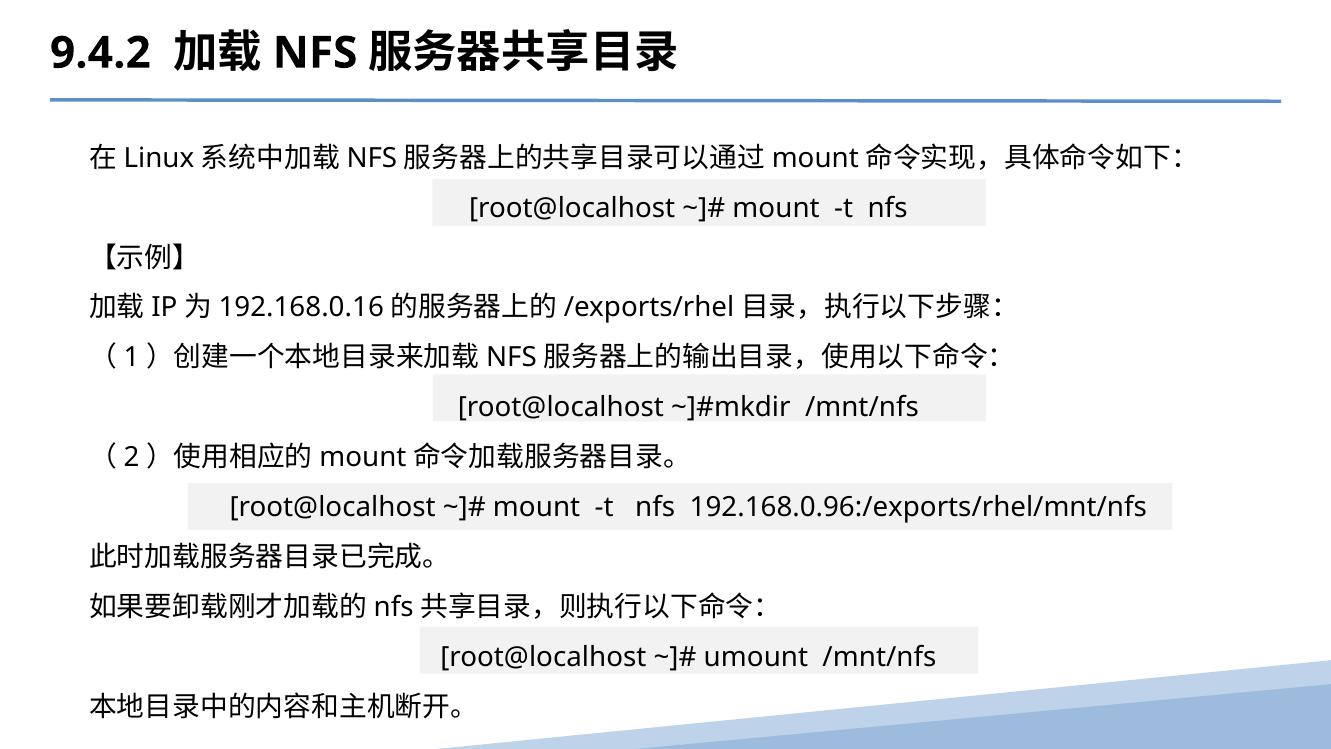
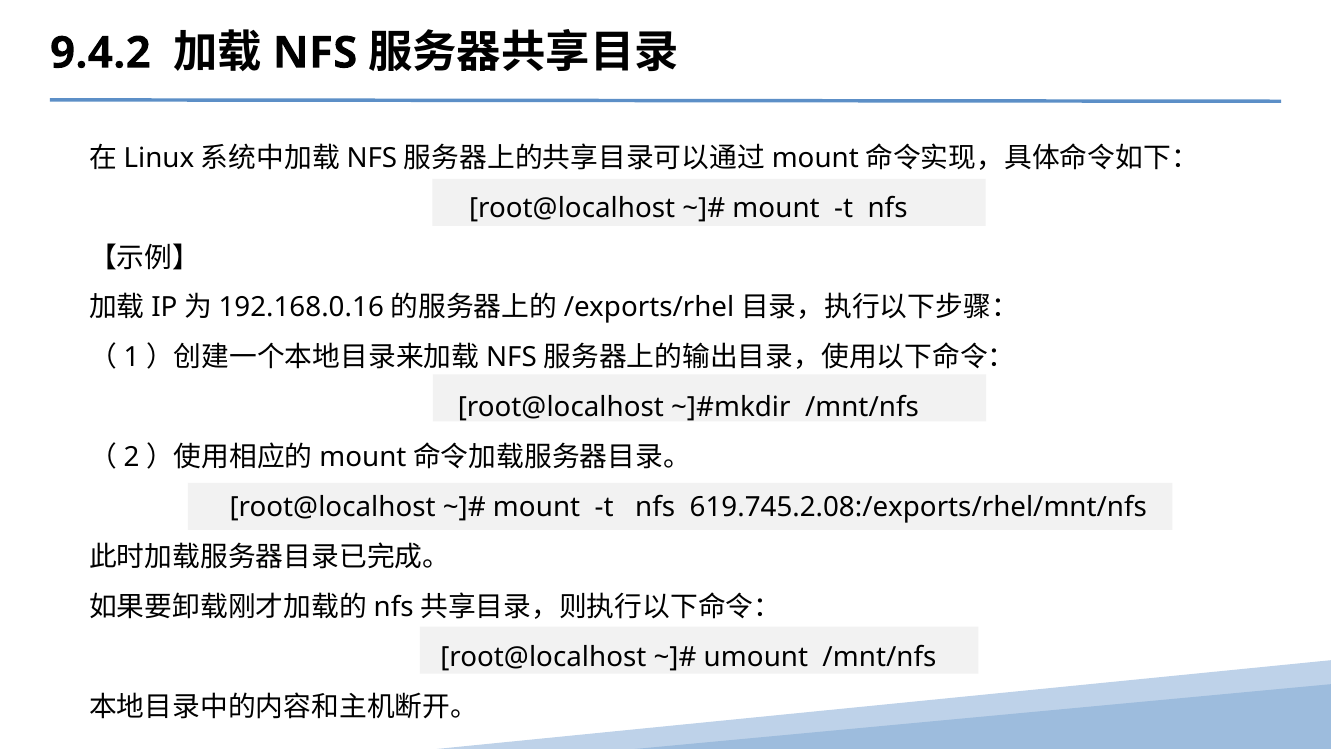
192.168.0.96:/exports/rhel/mnt/nfs: 192.168.0.96:/exports/rhel/mnt/nfs -> 619.745.2.08:/exports/rhel/mnt/nfs
